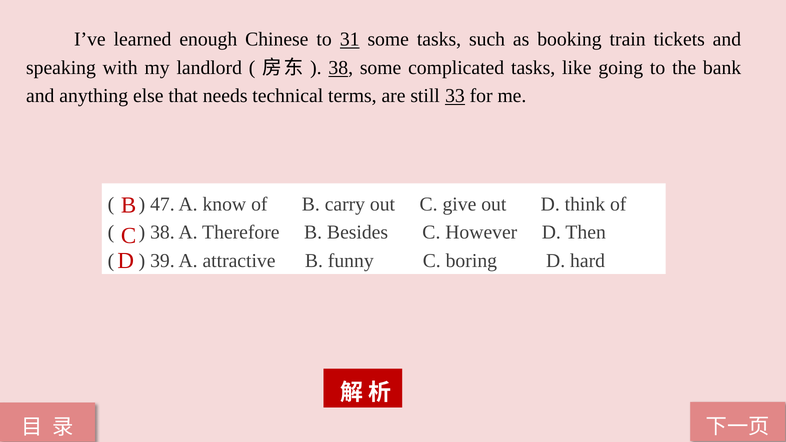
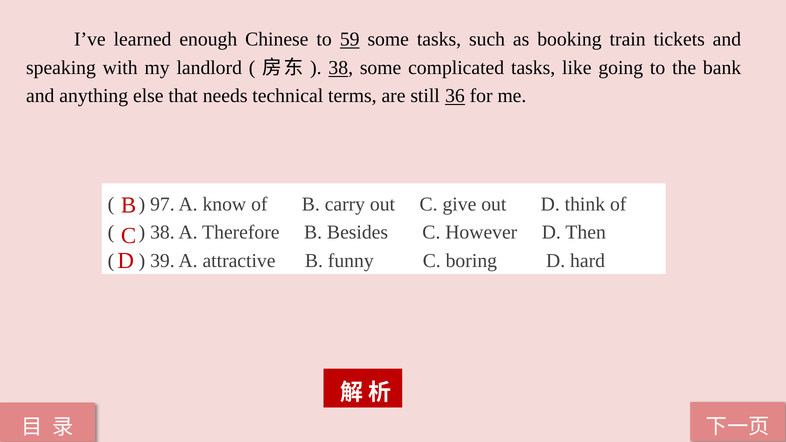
31: 31 -> 59
33: 33 -> 36
47: 47 -> 97
